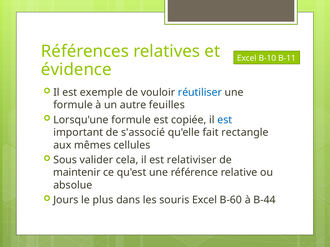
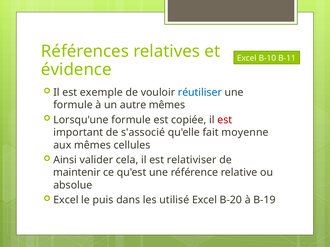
autre feuilles: feuilles -> mêmes
est at (225, 120) colour: blue -> red
rectangle: rectangle -> moyenne
Sous: Sous -> Ainsi
Jours at (66, 200): Jours -> Excel
plus: plus -> puis
souris: souris -> utilisé
B-60: B-60 -> B-20
B-44: B-44 -> B-19
